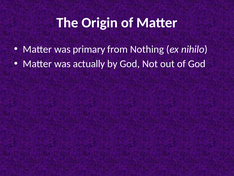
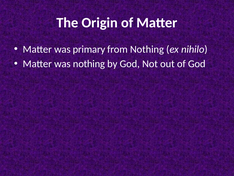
was actually: actually -> nothing
